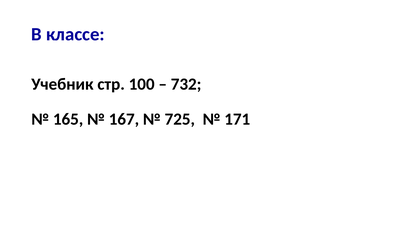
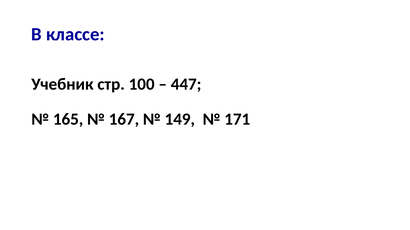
732: 732 -> 447
725: 725 -> 149
